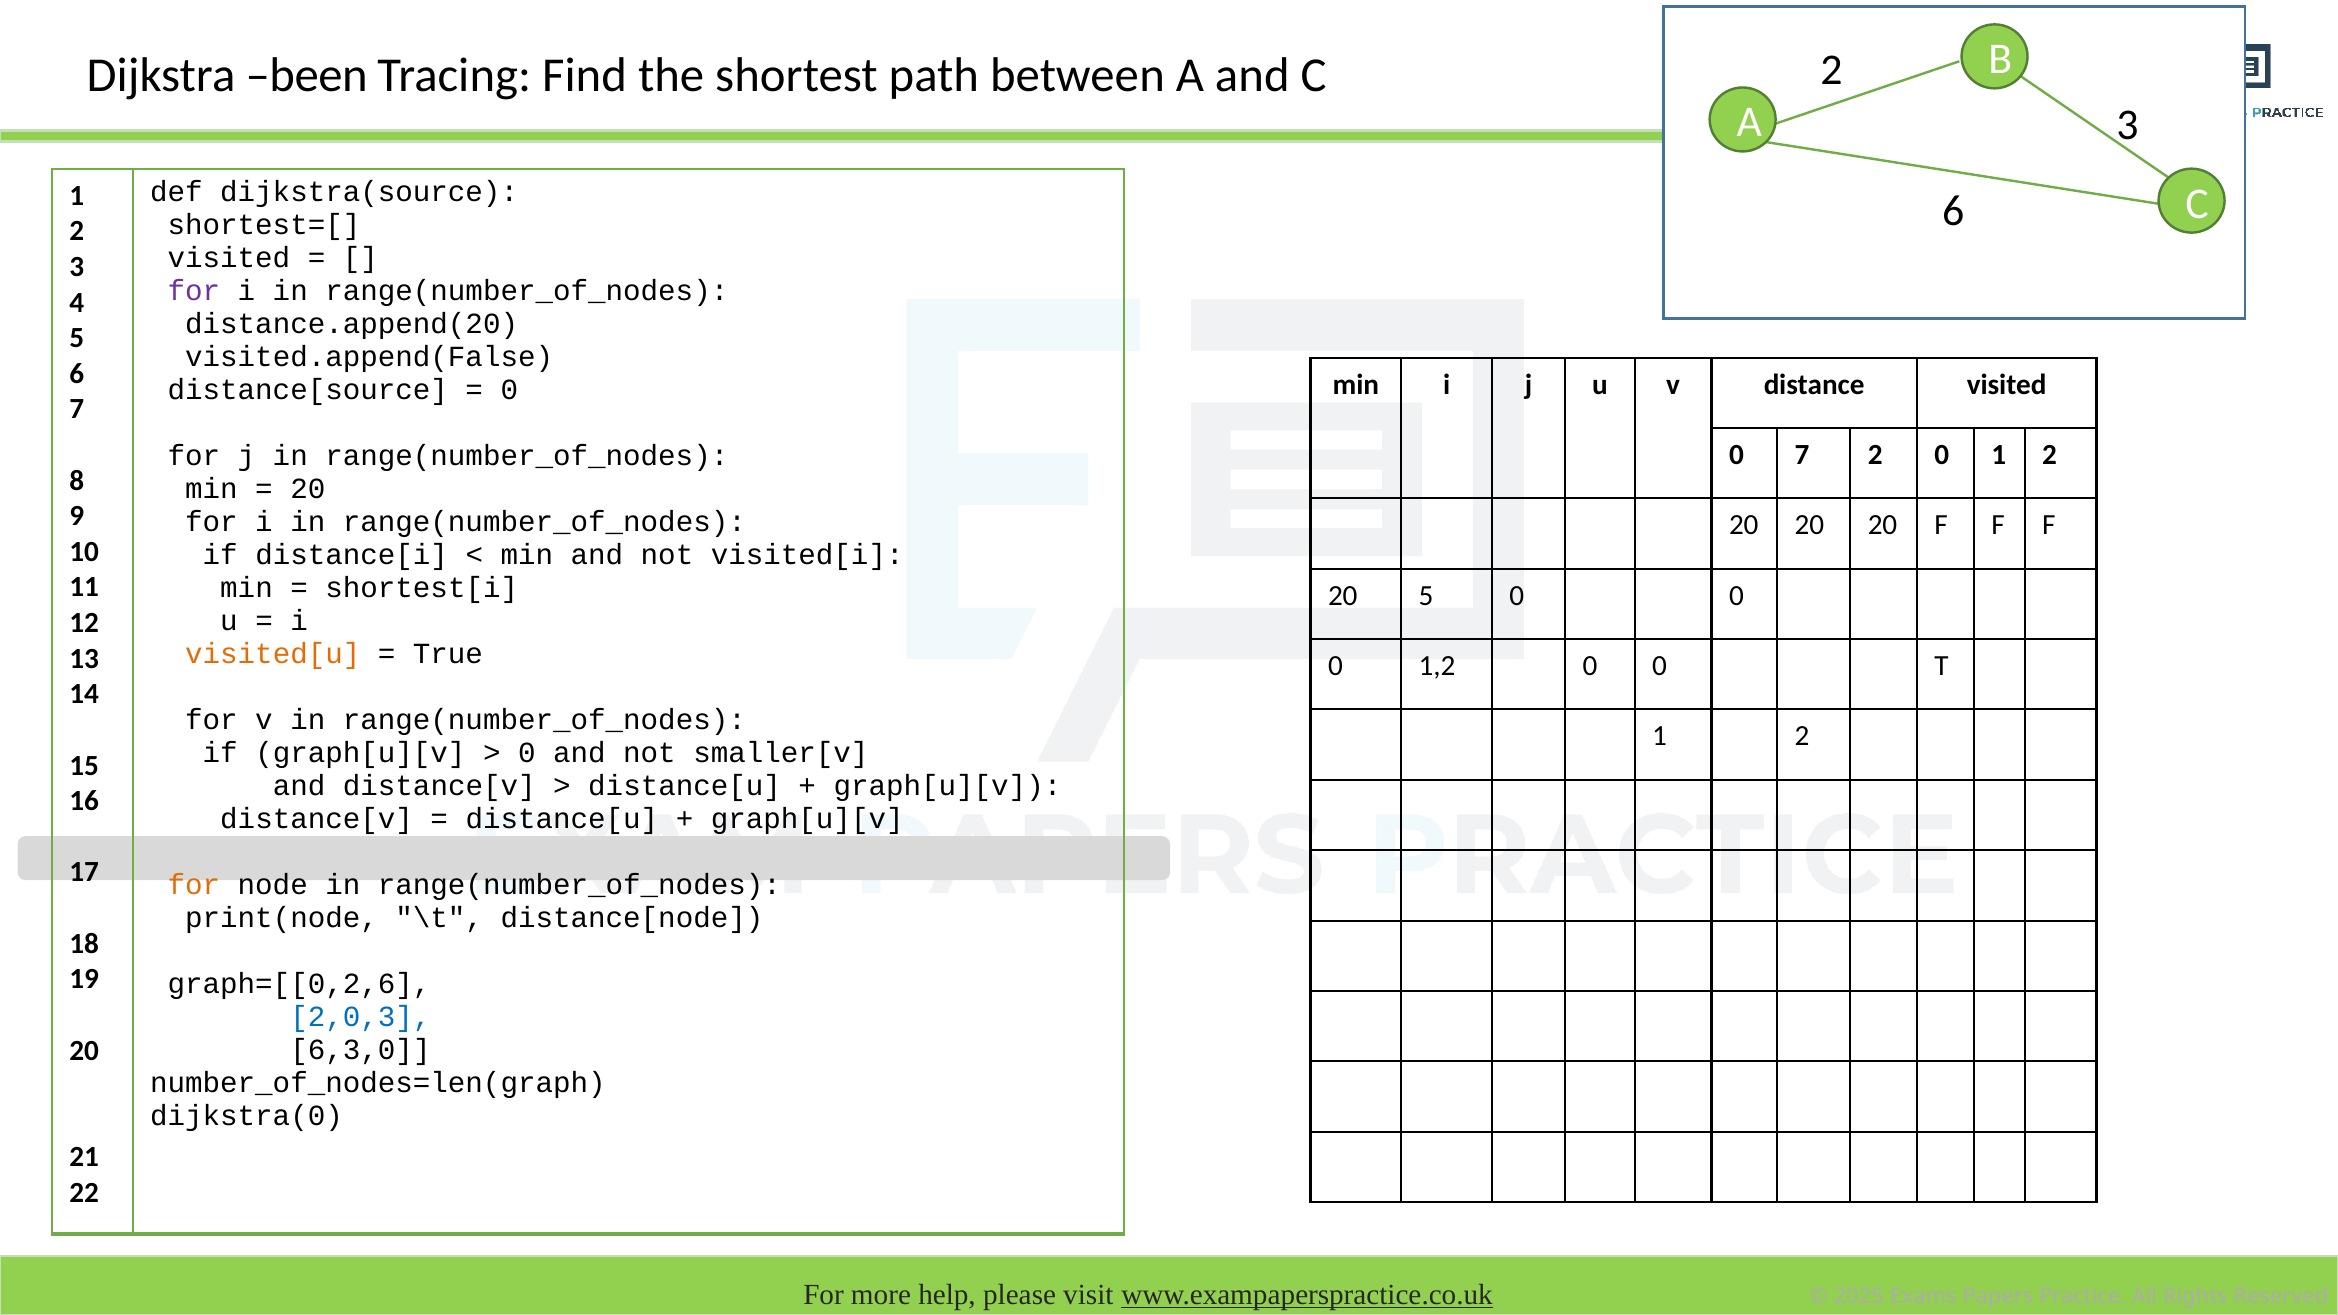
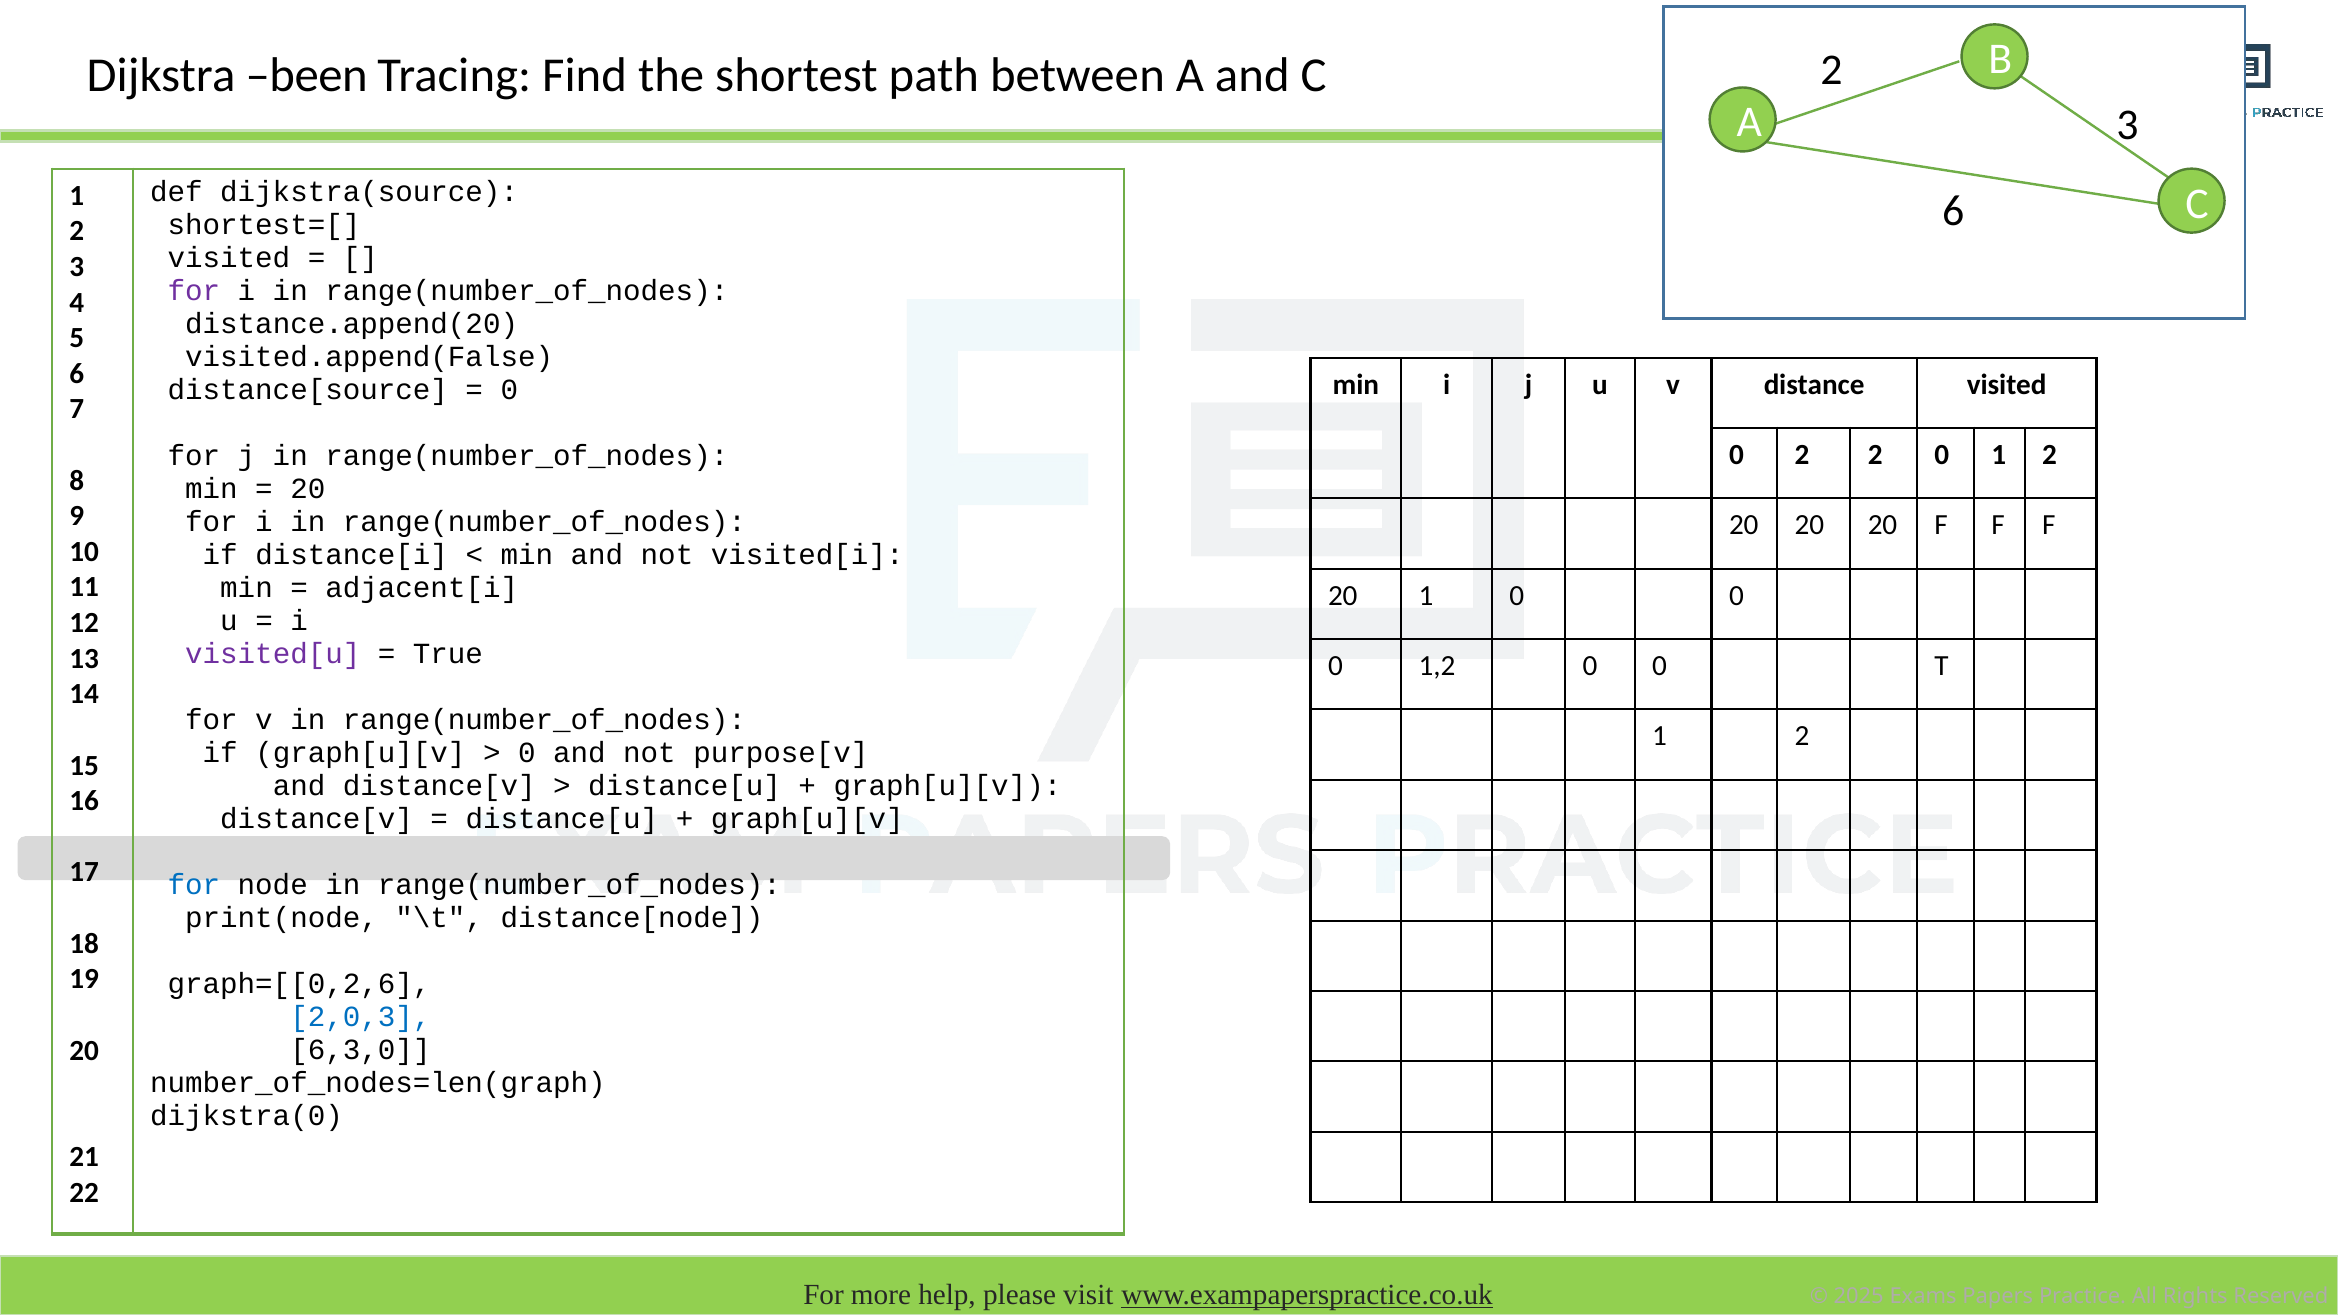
0 7: 7 -> 2
shortest[i: shortest[i -> adjacent[i
20 5: 5 -> 1
visited[u colour: orange -> purple
smaller[v: smaller[v -> purpose[v
for at (194, 885) colour: orange -> blue
